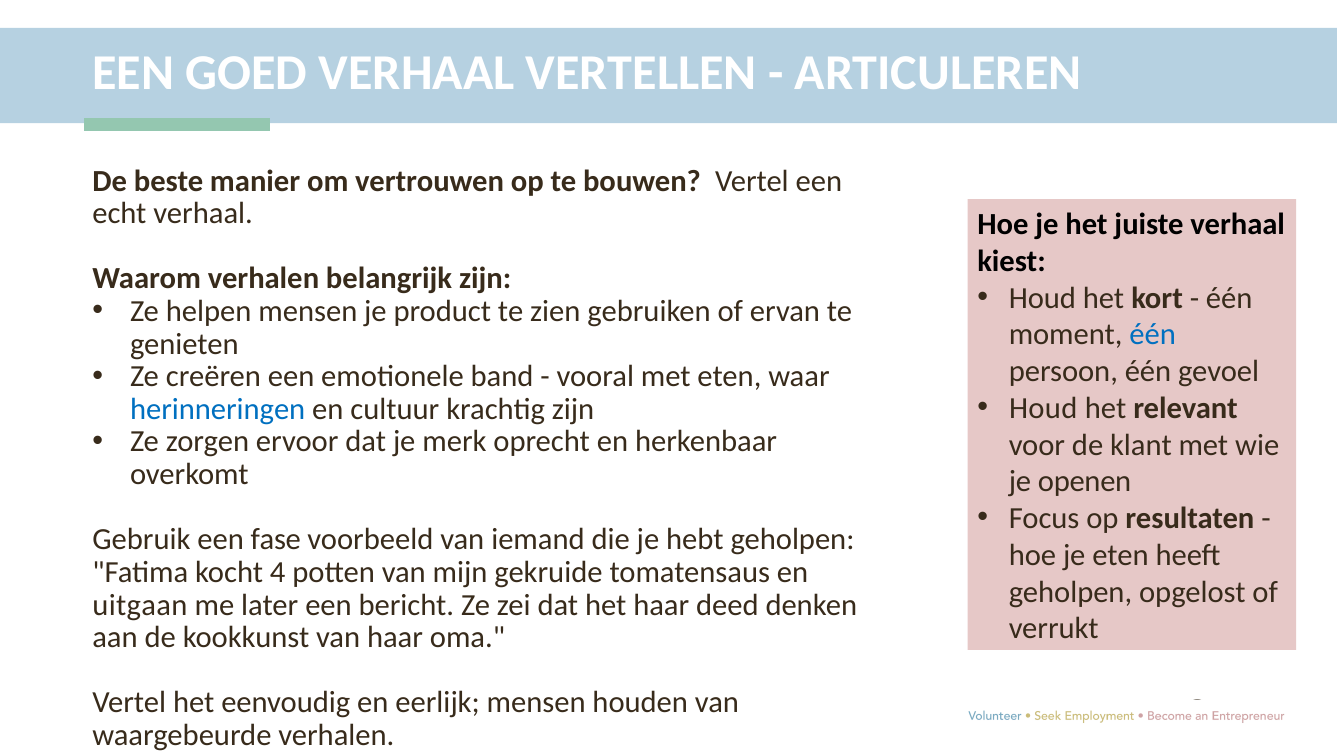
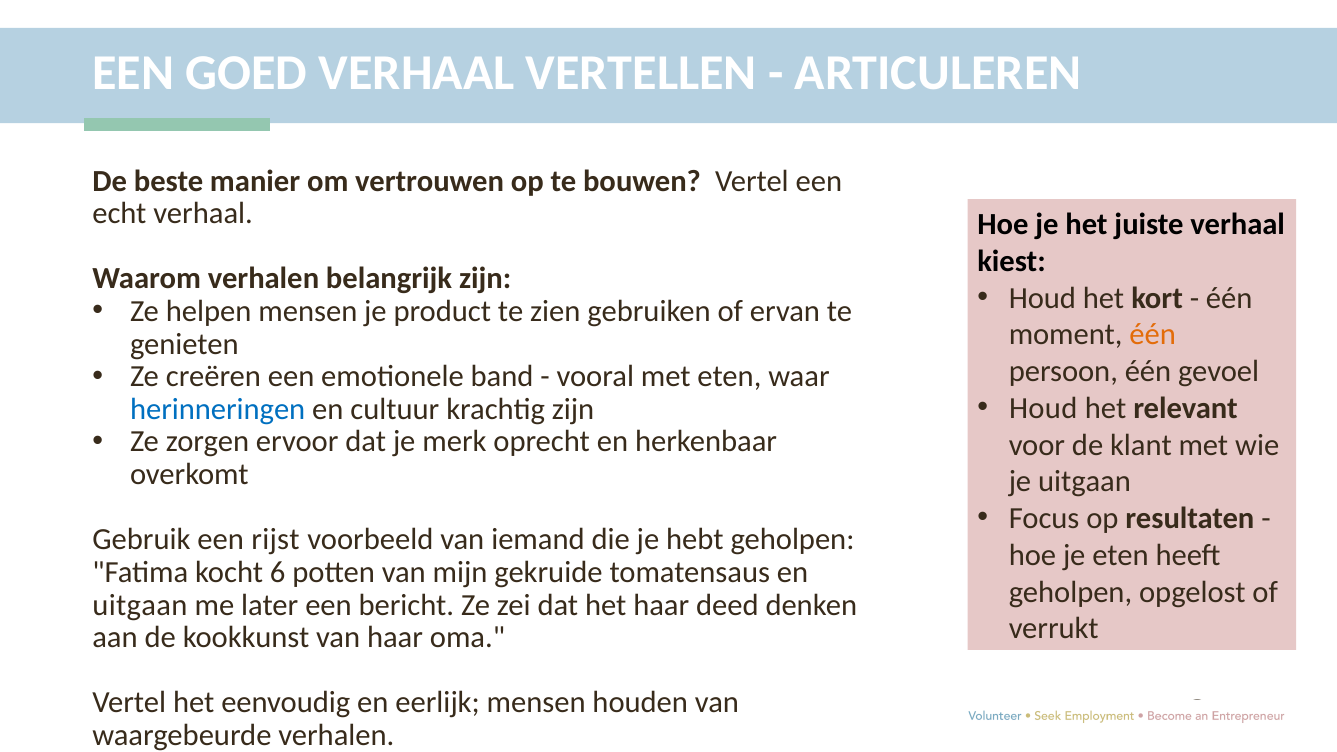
één at (1153, 335) colour: blue -> orange
je openen: openen -> uitgaan
fase: fase -> rijst
4: 4 -> 6
